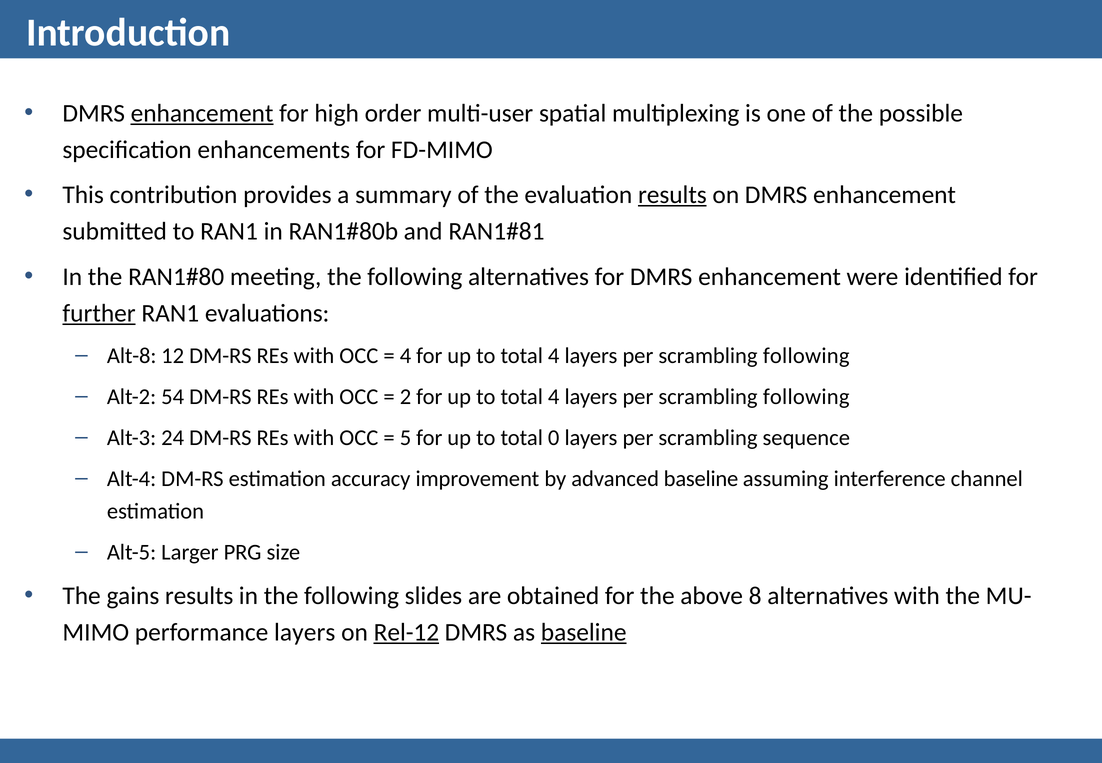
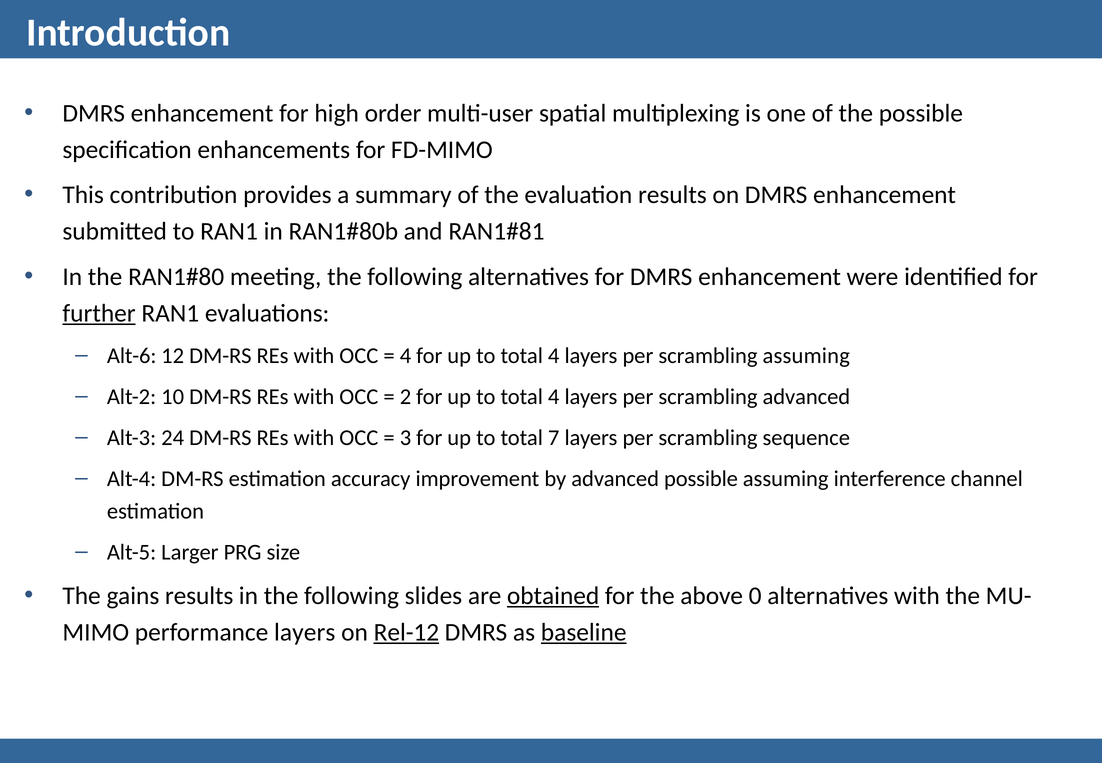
enhancement at (202, 113) underline: present -> none
results at (672, 195) underline: present -> none
Alt-8: Alt-8 -> Alt-6
following at (806, 356): following -> assuming
54: 54 -> 10
following at (806, 397): following -> advanced
5: 5 -> 3
0: 0 -> 7
advanced baseline: baseline -> possible
obtained underline: none -> present
8: 8 -> 0
